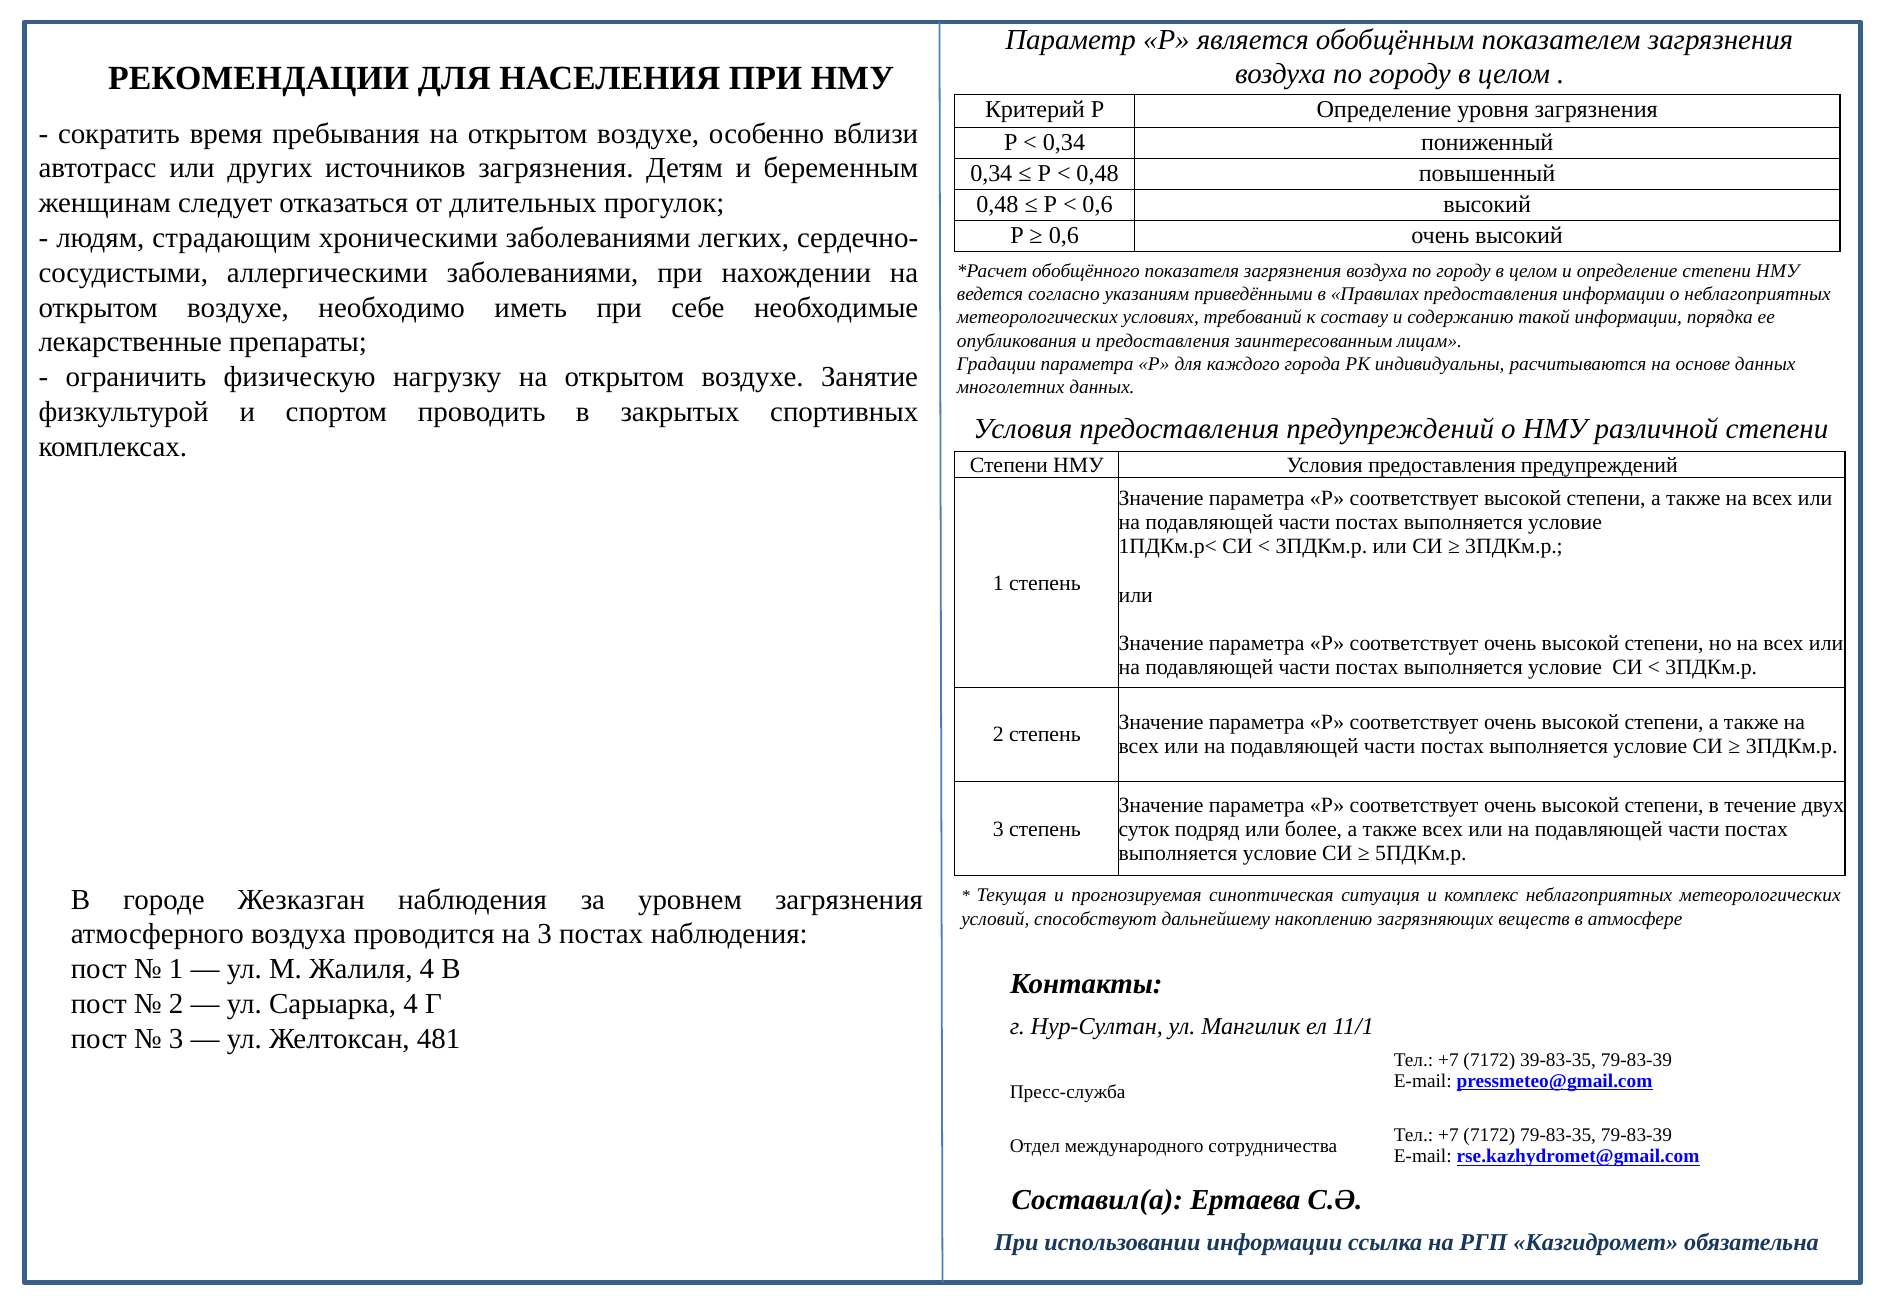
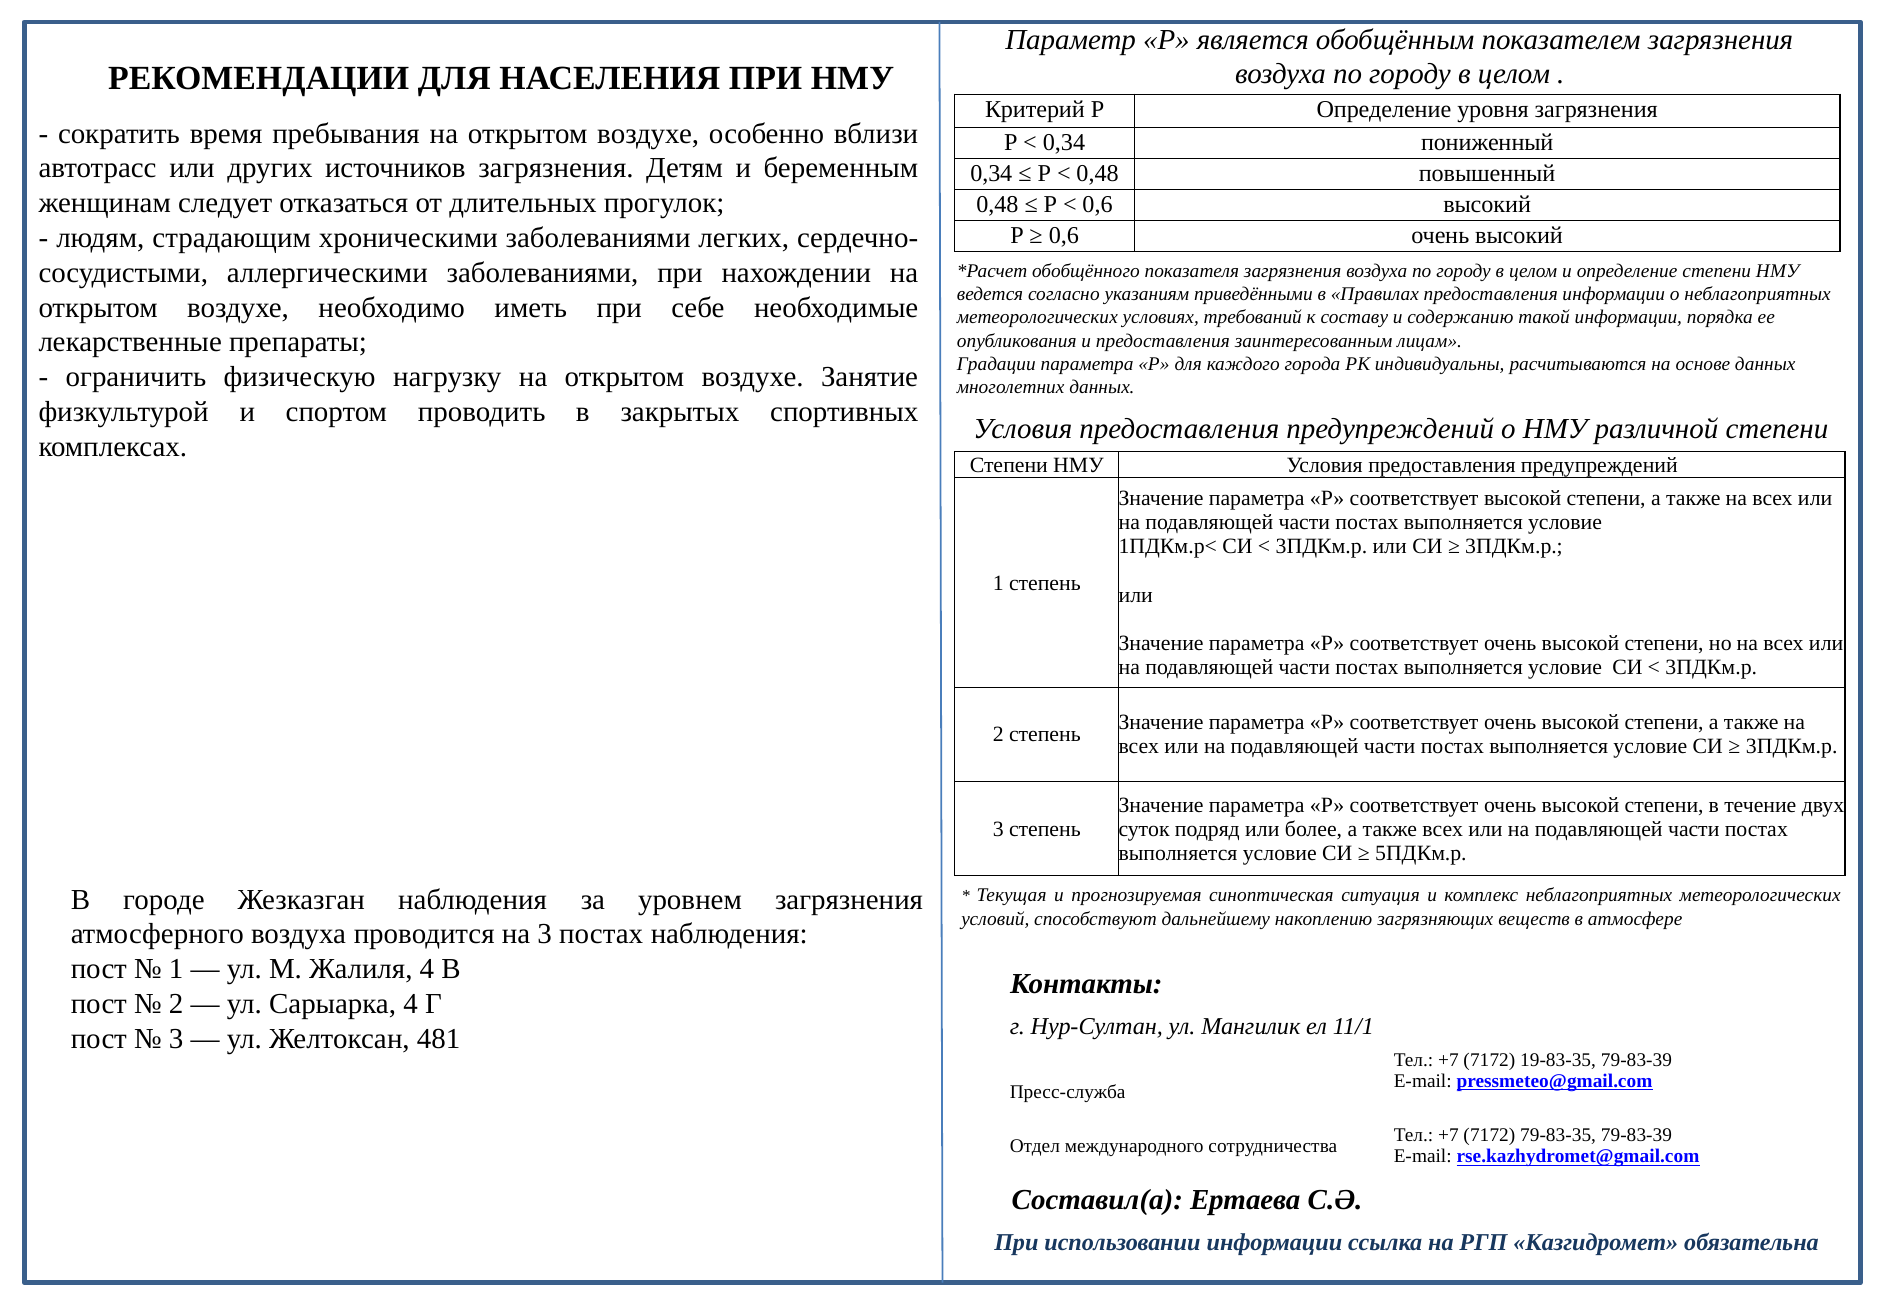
39-83-35: 39-83-35 -> 19-83-35
